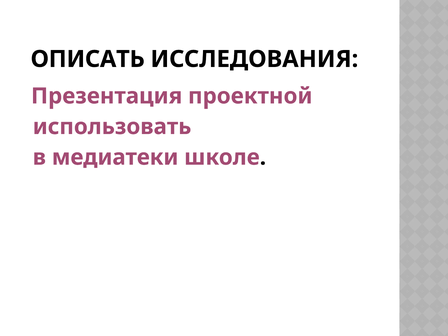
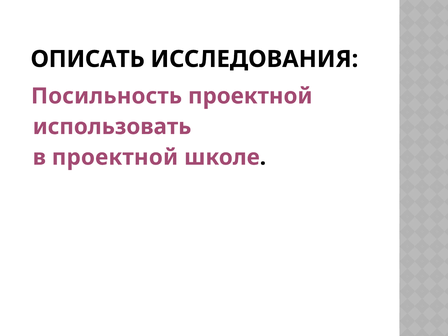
Презентация: Презентация -> Посильность
в медиатеки: медиатеки -> проектной
